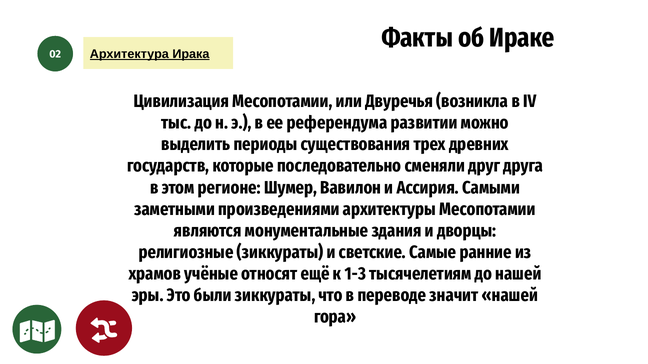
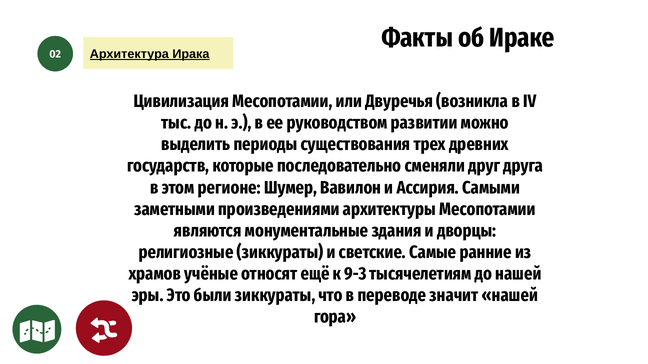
референдума: референдума -> руководством
1-3: 1-3 -> 9-3
